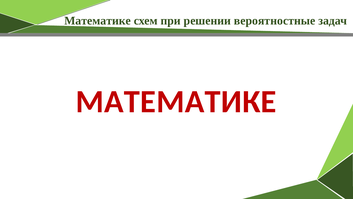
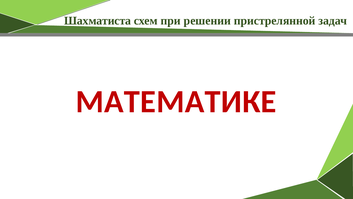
Математике at (98, 21): Математике -> Шахматиста
вероятностные: вероятностные -> пристрелянной
